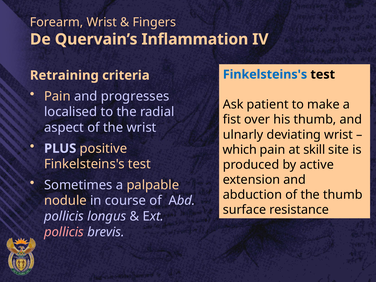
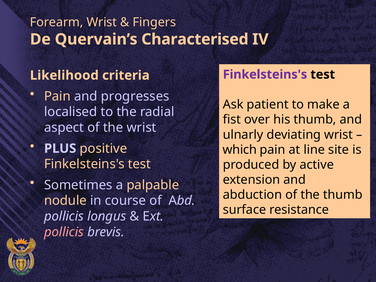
Inflammation: Inflammation -> Characterised
Finkelsteins's at (265, 74) colour: blue -> purple
Retraining: Retraining -> Likelihood
skill: skill -> line
